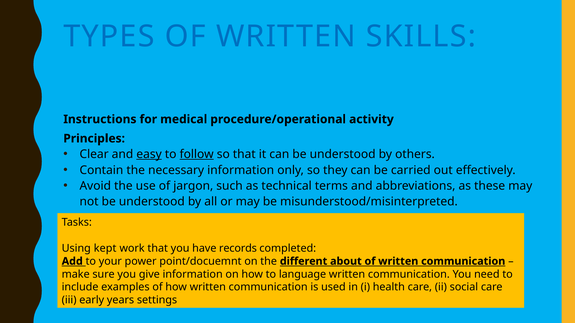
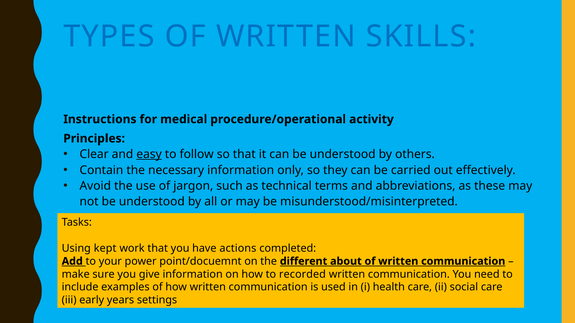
follow underline: present -> none
records: records -> actions
language: language -> recorded
